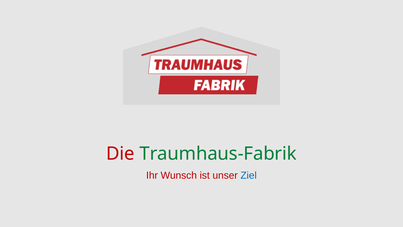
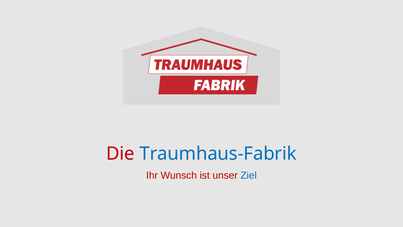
Traumhaus-Fabrik colour: green -> blue
